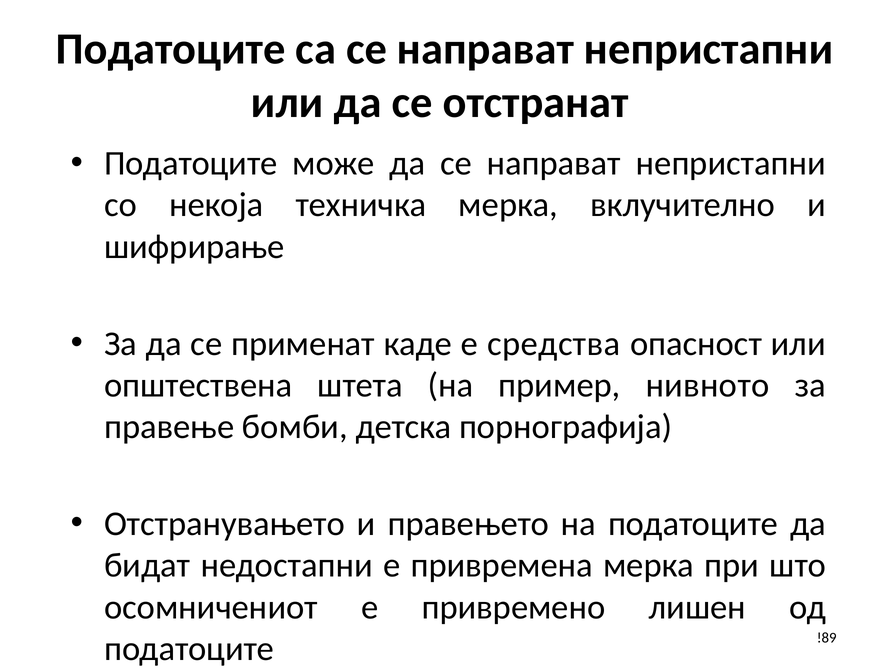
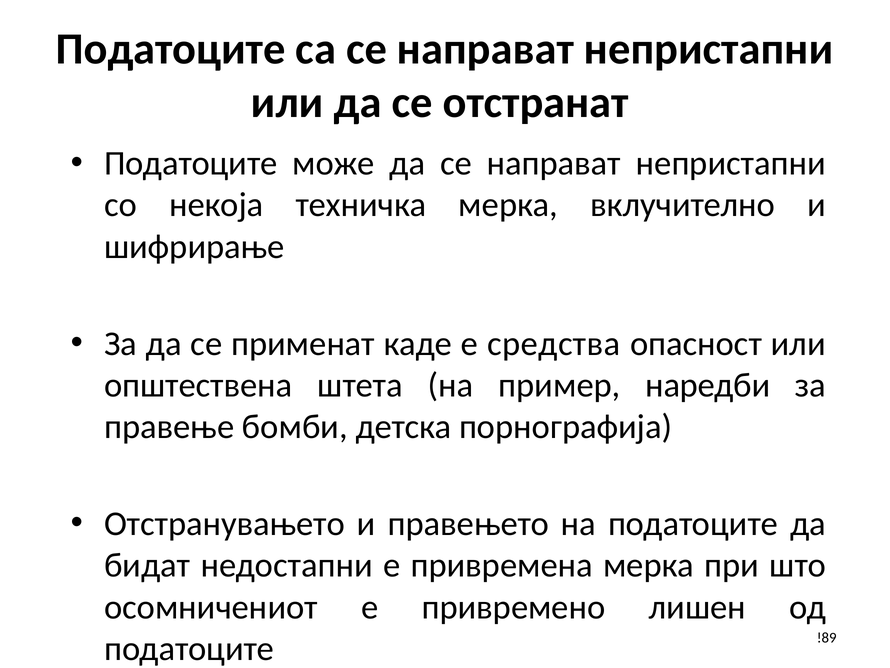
нивното: нивното -> наредби
